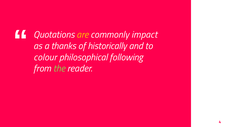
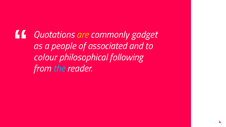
impact: impact -> gadget
thanks: thanks -> people
historically: historically -> associated
the colour: light green -> light blue
